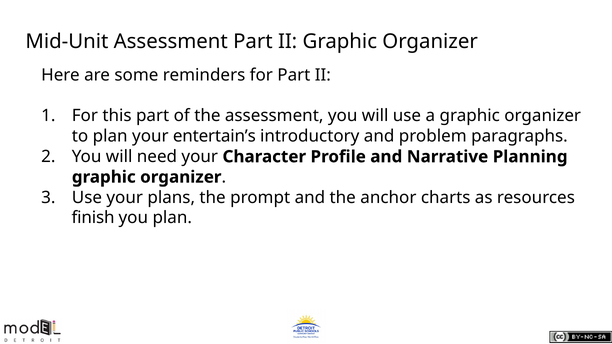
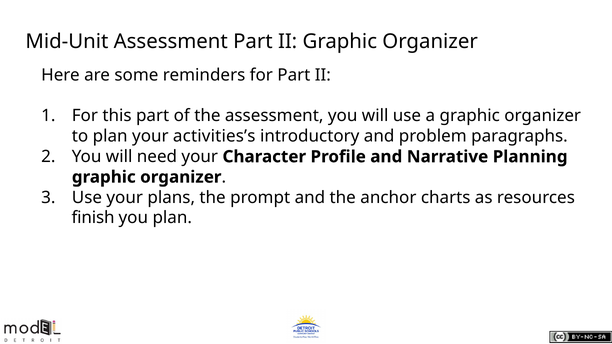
entertain’s: entertain’s -> activities’s
